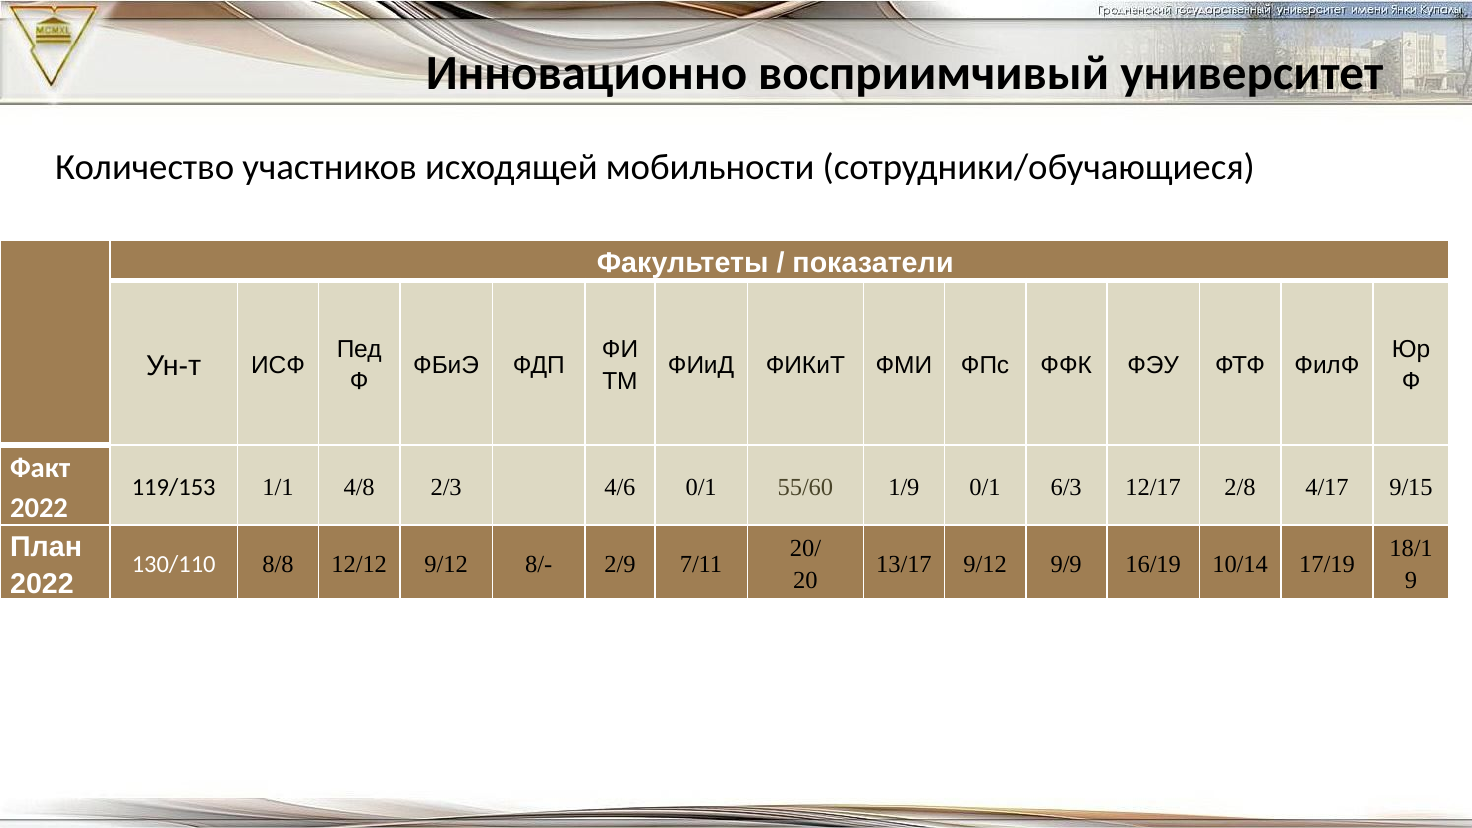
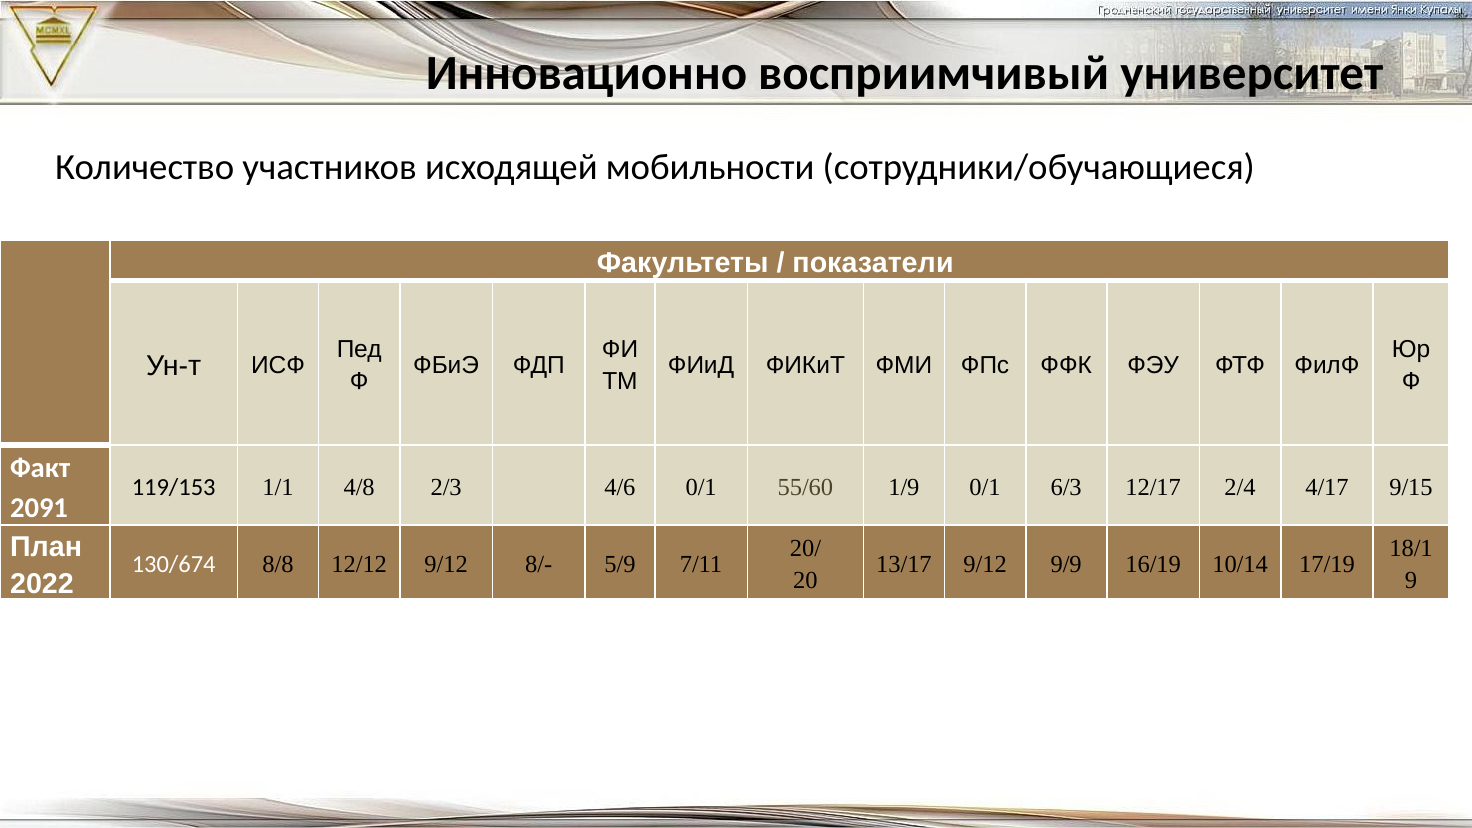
2/8: 2/8 -> 2/4
2022 at (39, 508): 2022 -> 2091
130/110: 130/110 -> 130/674
2/9: 2/9 -> 5/9
